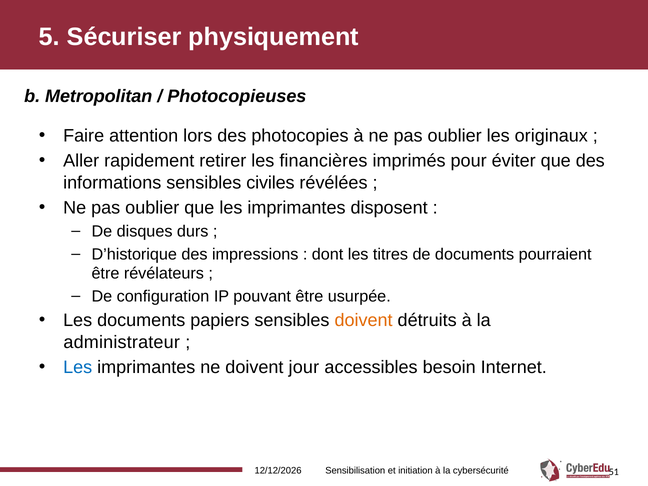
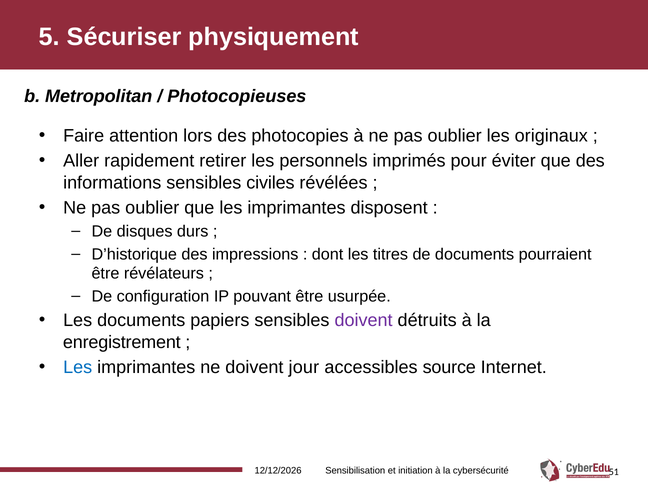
financières: financières -> personnels
doivent at (364, 321) colour: orange -> purple
administrateur: administrateur -> enregistrement
besoin: besoin -> source
